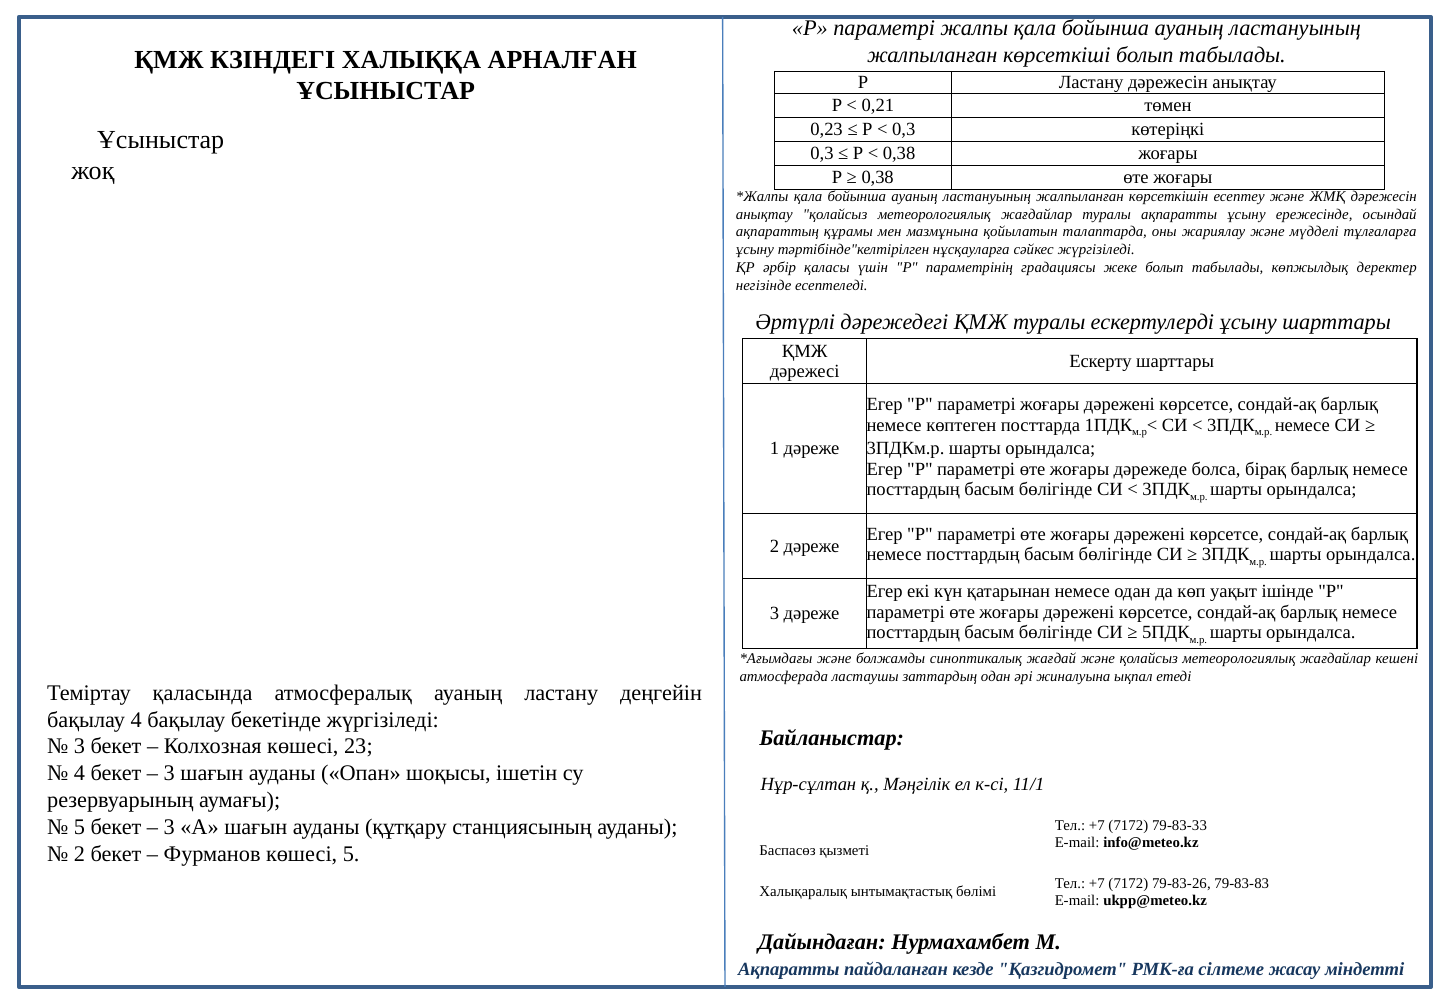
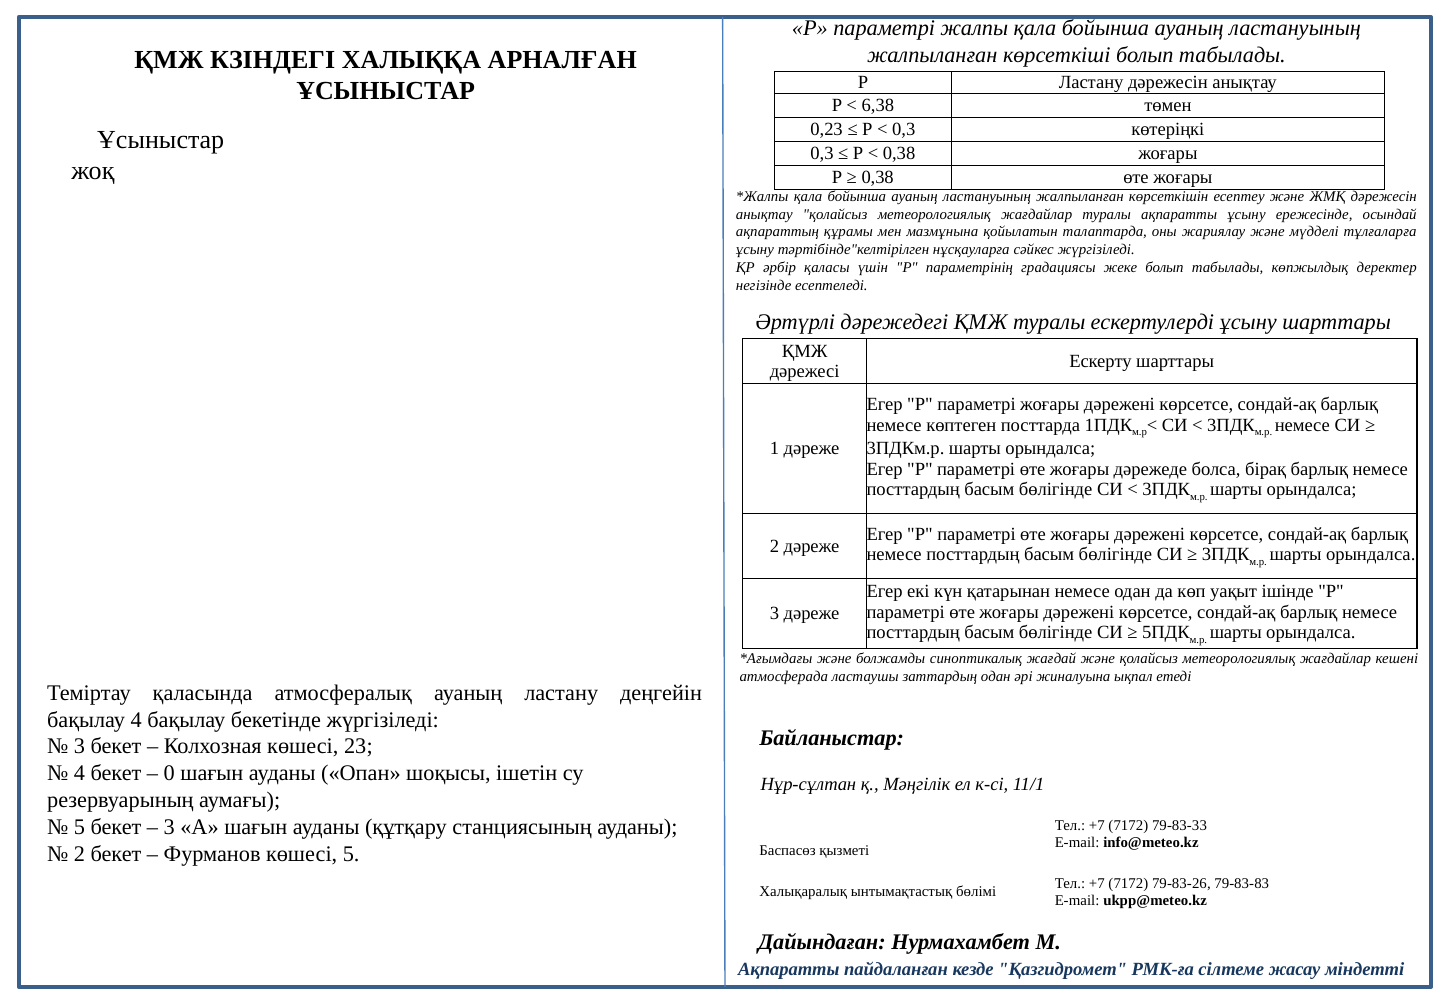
0,21: 0,21 -> 6,38
3 at (169, 773): 3 -> 0
